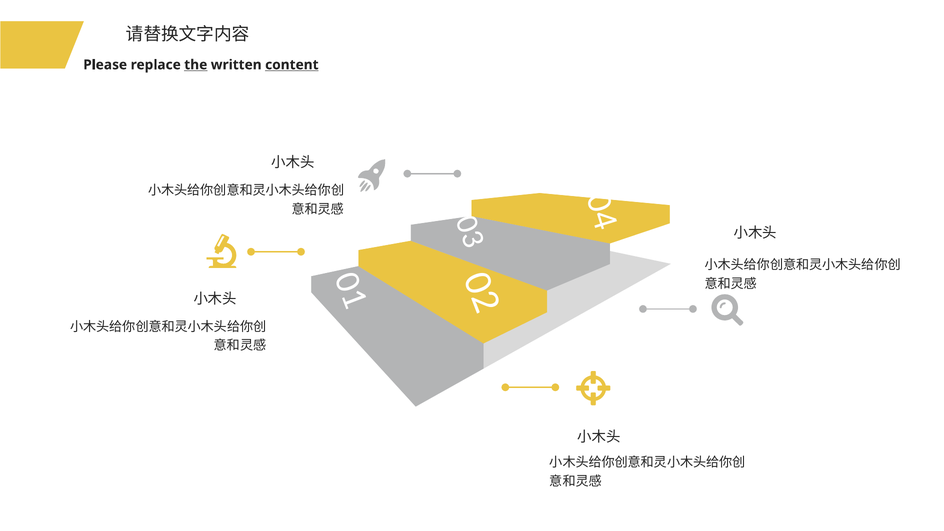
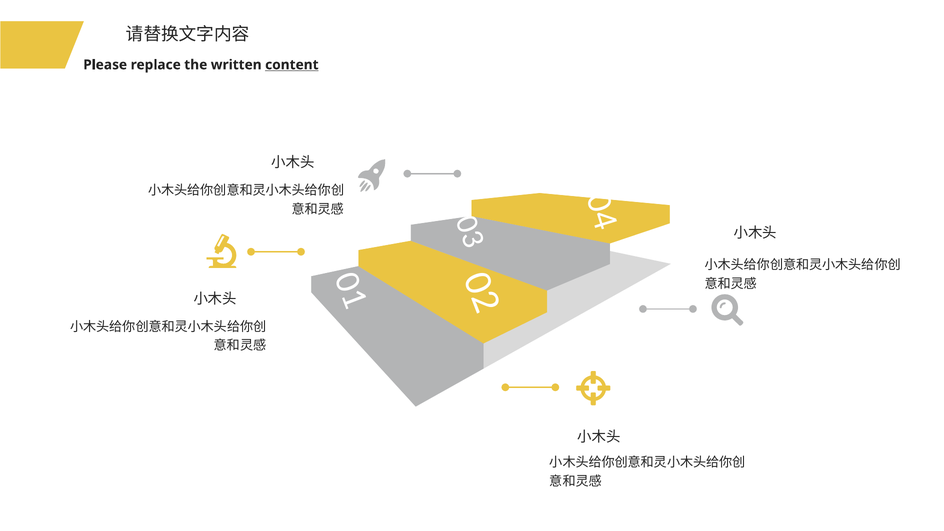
the underline: present -> none
